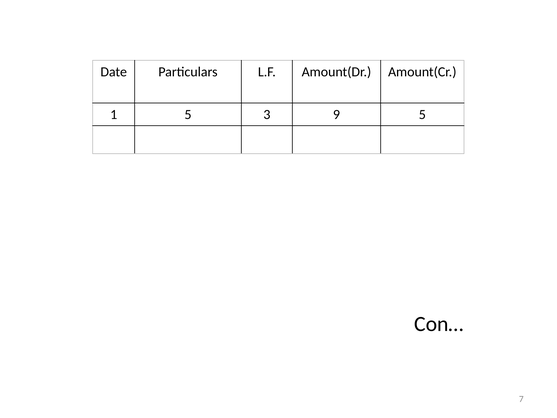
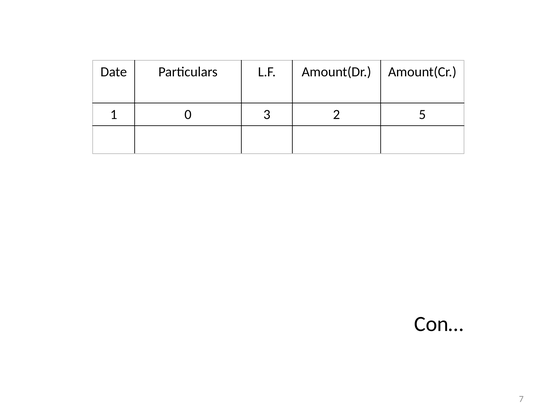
1 5: 5 -> 0
9: 9 -> 2
